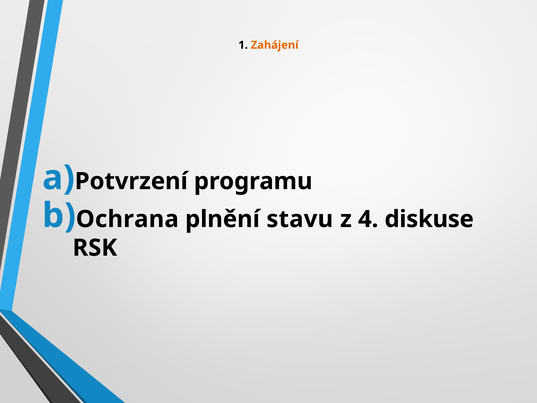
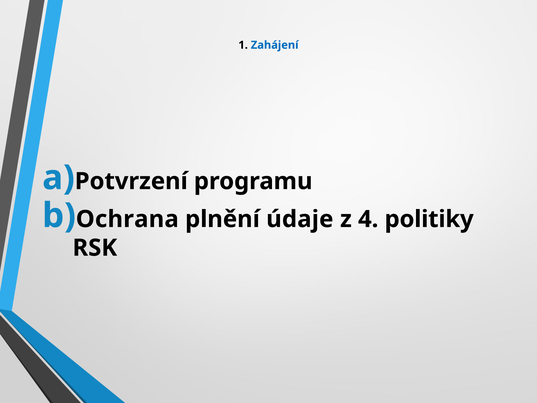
Zahájení colour: orange -> blue
stavu: stavu -> údaje
diskuse: diskuse -> politiky
